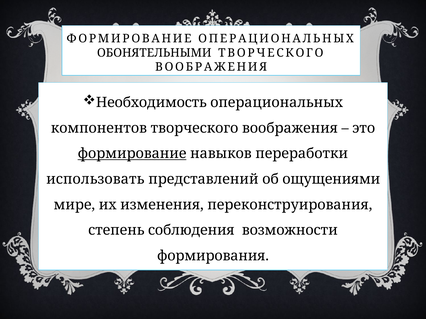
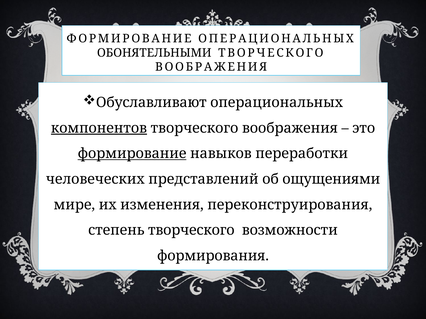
Необходимость: Необходимость -> Обуславливают
компонентов underline: none -> present
использовать: использовать -> человеческих
степень соблюдения: соблюдения -> творческого
